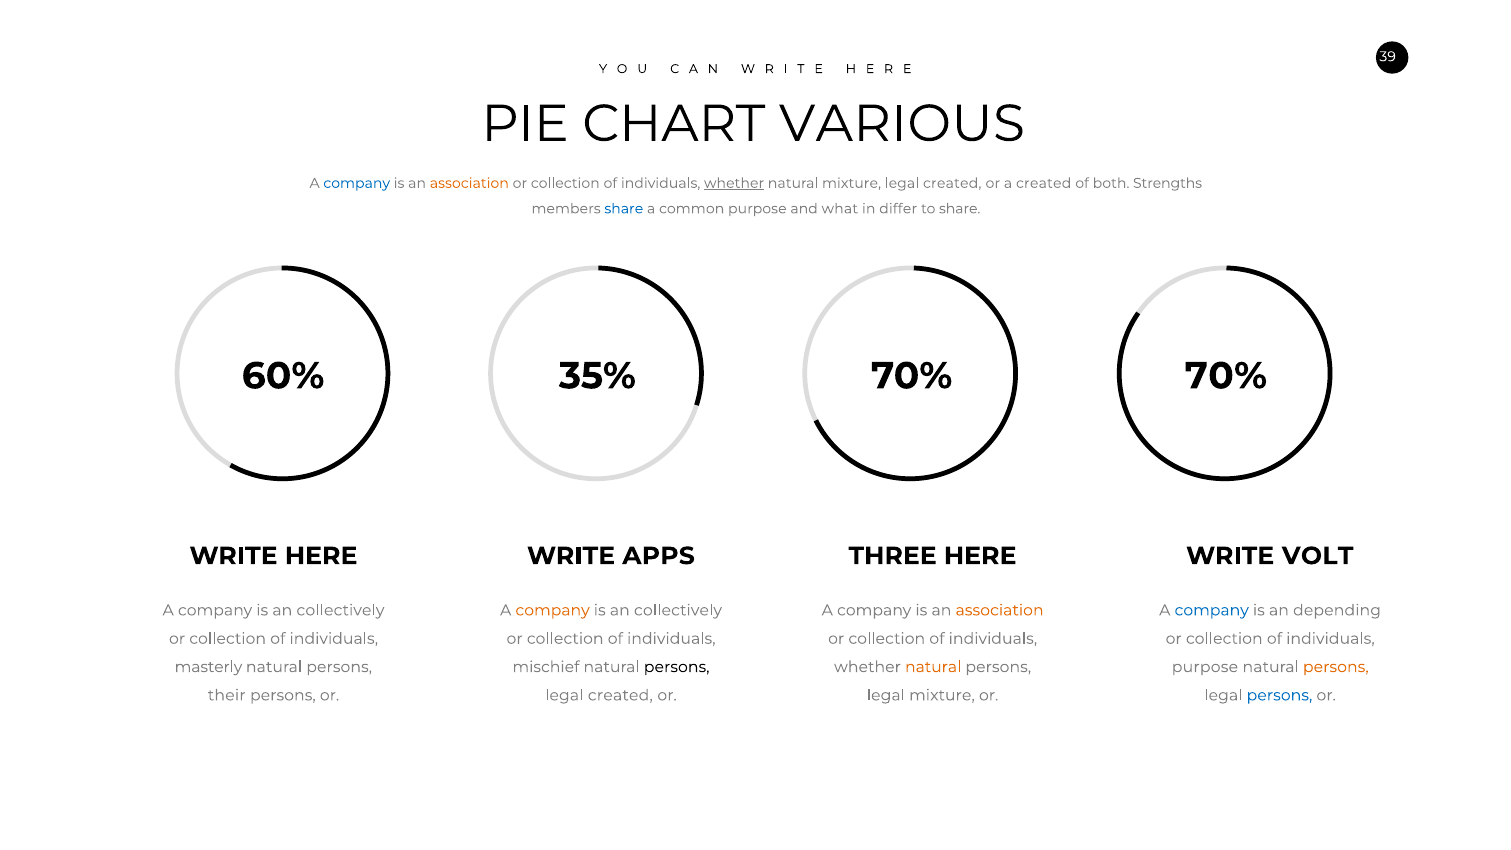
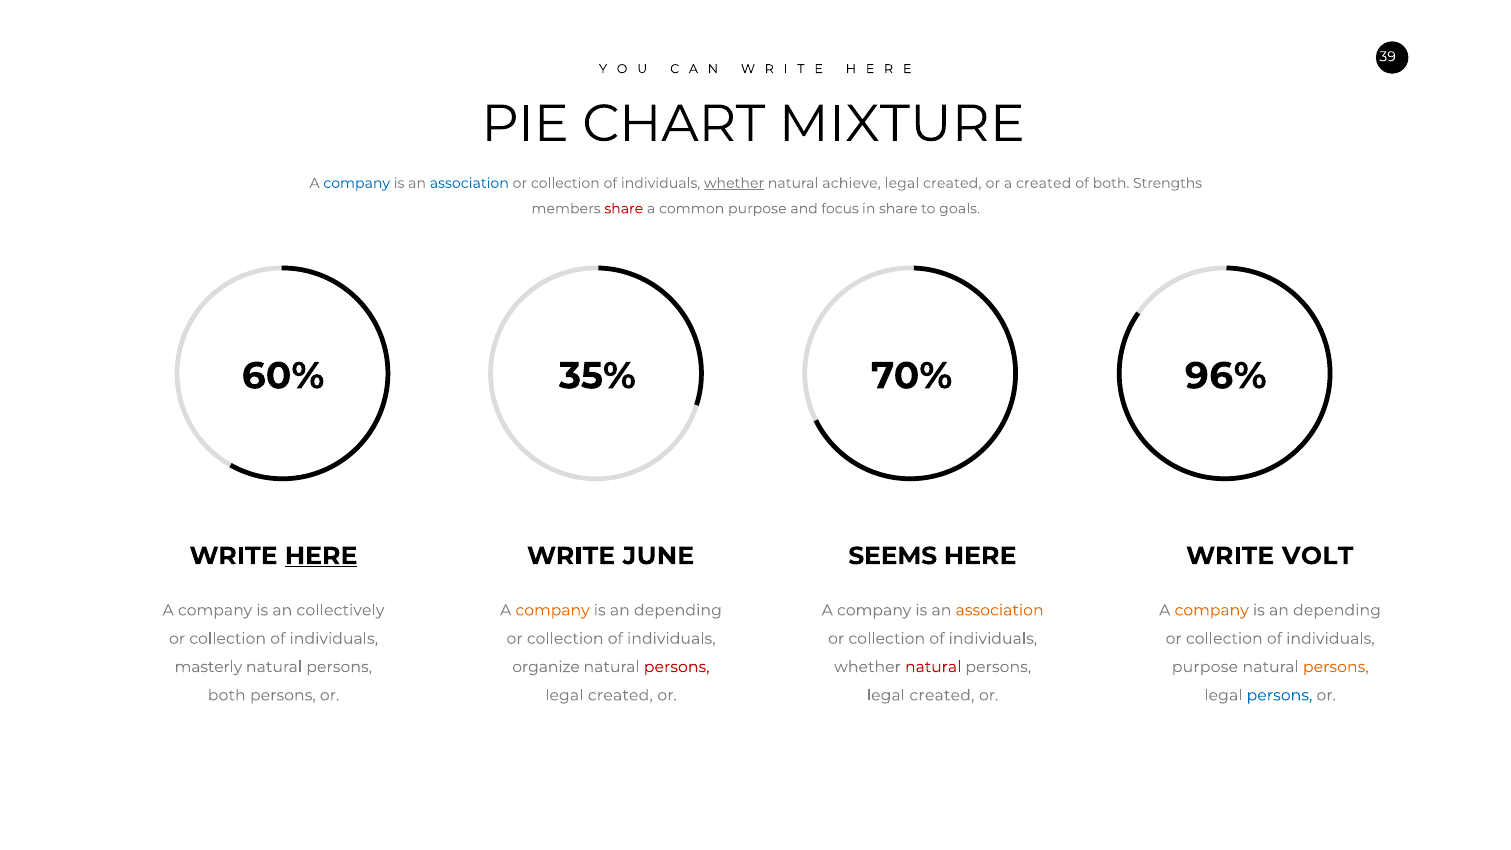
VARIOUS: VARIOUS -> MIXTURE
association at (469, 183) colour: orange -> blue
natural mixture: mixture -> achieve
share at (624, 209) colour: blue -> red
what: what -> focus
in differ: differ -> share
to share: share -> goals
70% at (1226, 376): 70% -> 96%
HERE at (321, 556) underline: none -> present
APPS: APPS -> JUNE
THREE: THREE -> SEEMS
collectively at (678, 610): collectively -> depending
company at (1212, 610) colour: blue -> orange
mischief: mischief -> organize
persons at (677, 667) colour: black -> red
natural at (933, 667) colour: orange -> red
their at (227, 695): their -> both
mixture at (942, 695): mixture -> created
